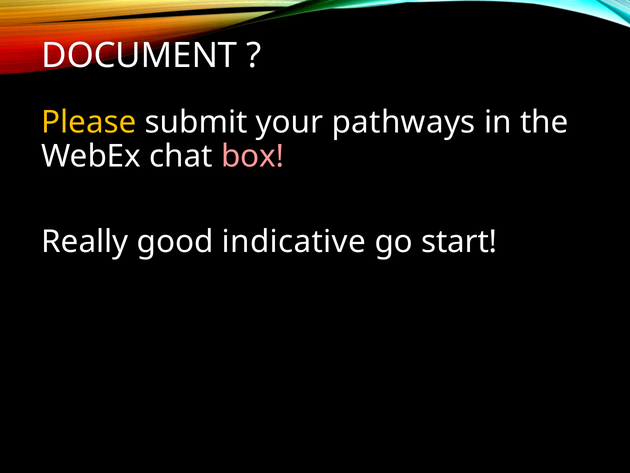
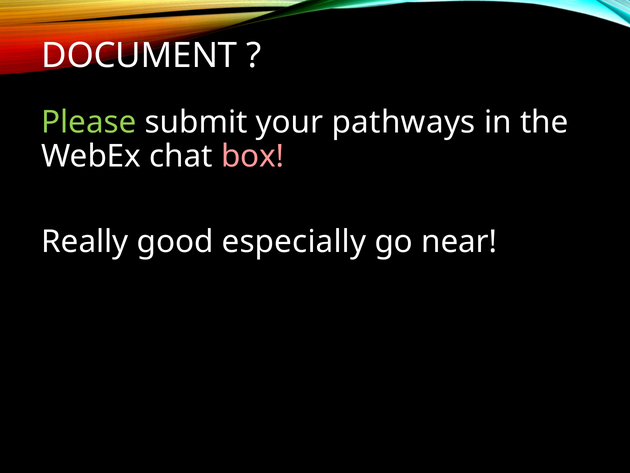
Please colour: yellow -> light green
indicative: indicative -> especially
start: start -> near
